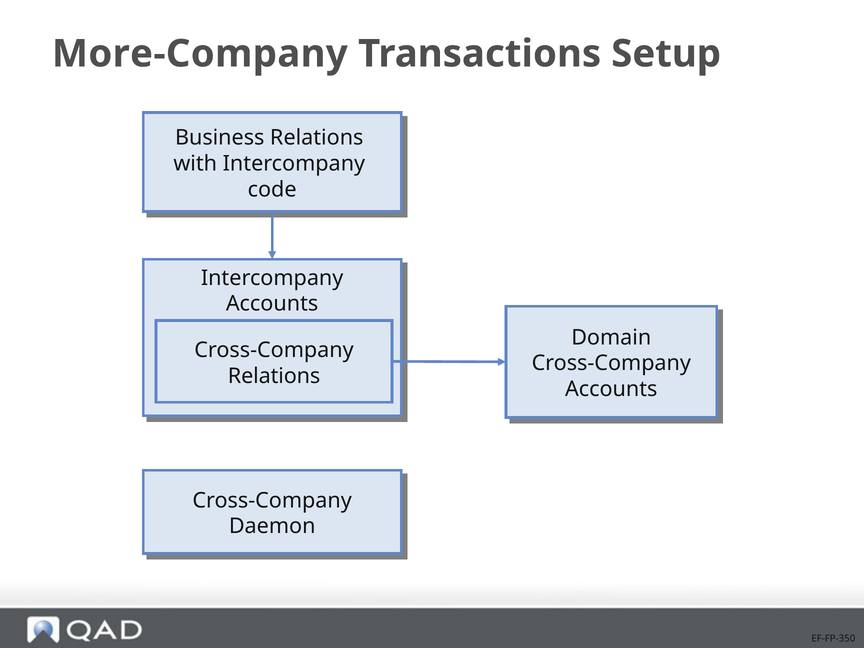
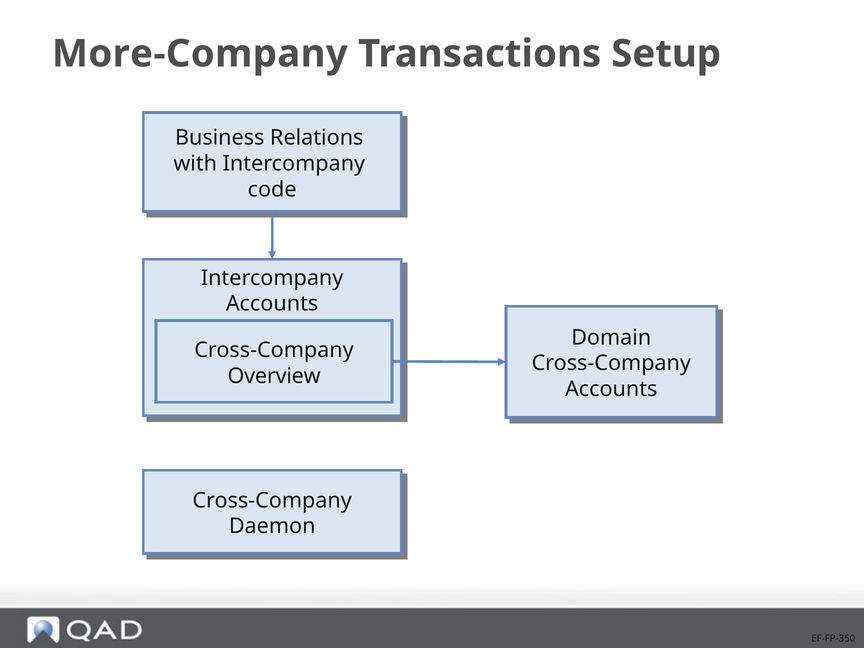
Relations at (274, 376): Relations -> Overview
